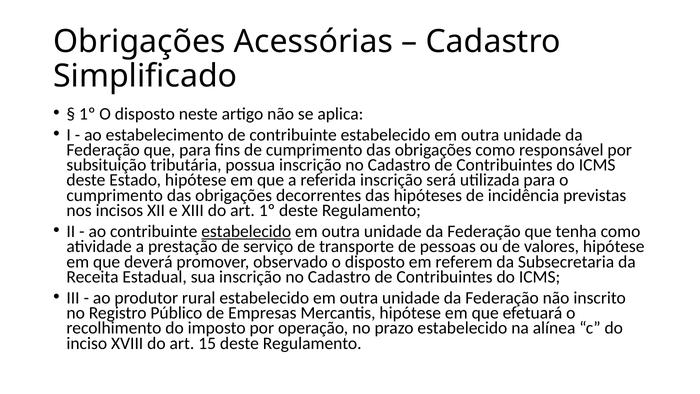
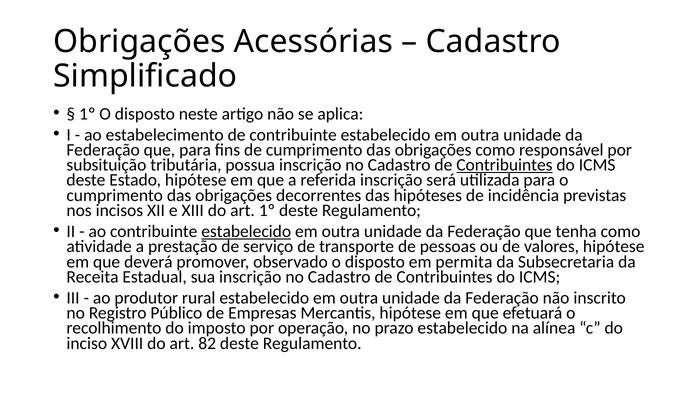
Contribuintes at (504, 165) underline: none -> present
referem: referem -> permita
15: 15 -> 82
